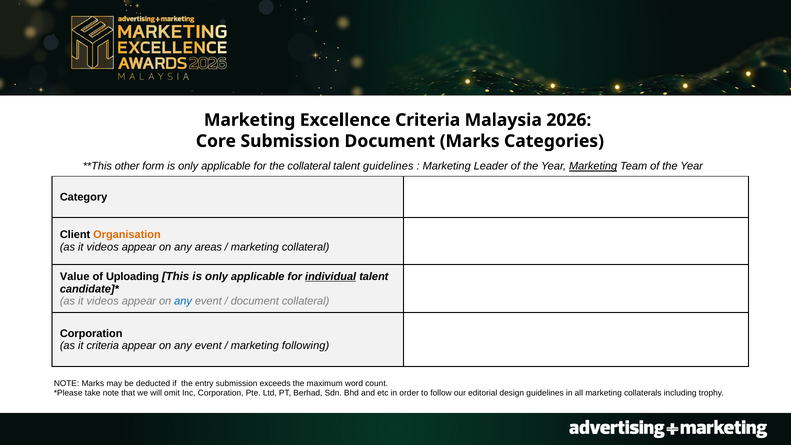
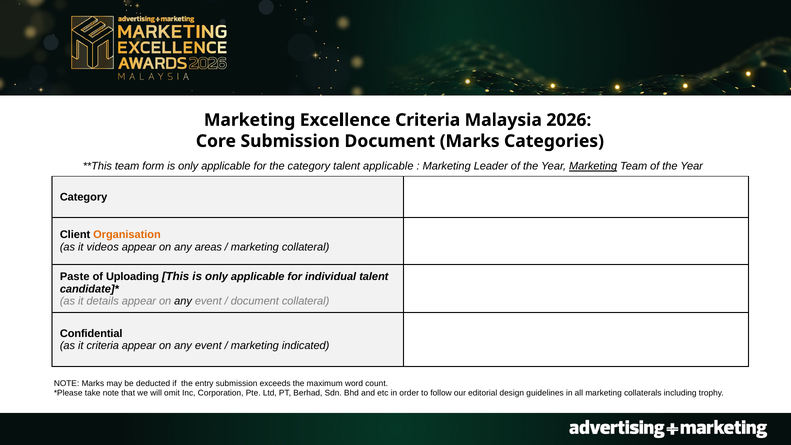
other at (127, 166): other -> team
the collateral: collateral -> category
talent guidelines: guidelines -> applicable
Value: Value -> Paste
individual underline: present -> none
videos at (103, 301): videos -> details
any at (183, 301) colour: blue -> black
Corporation at (91, 334): Corporation -> Confidential
following: following -> indicated
